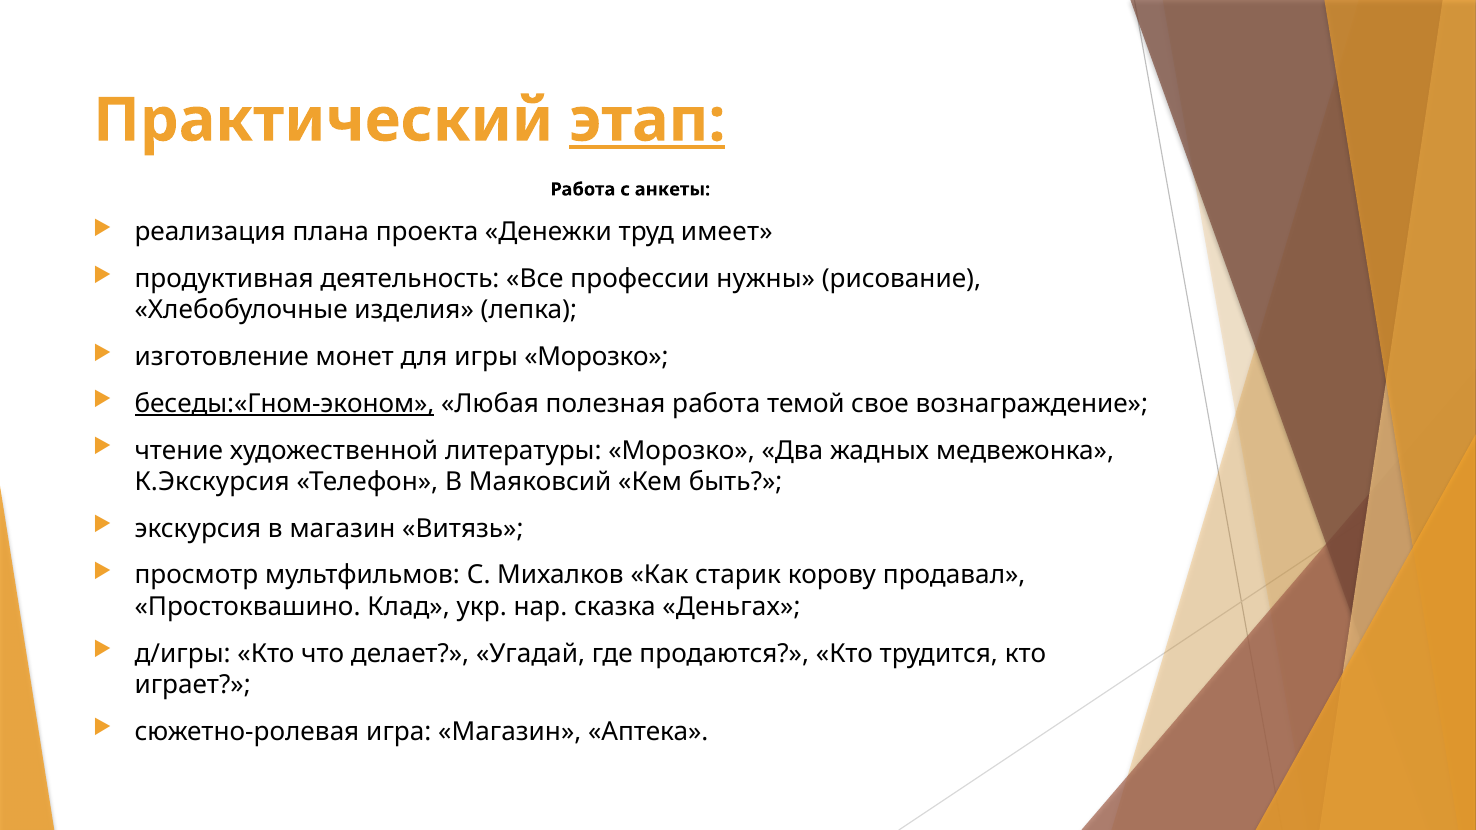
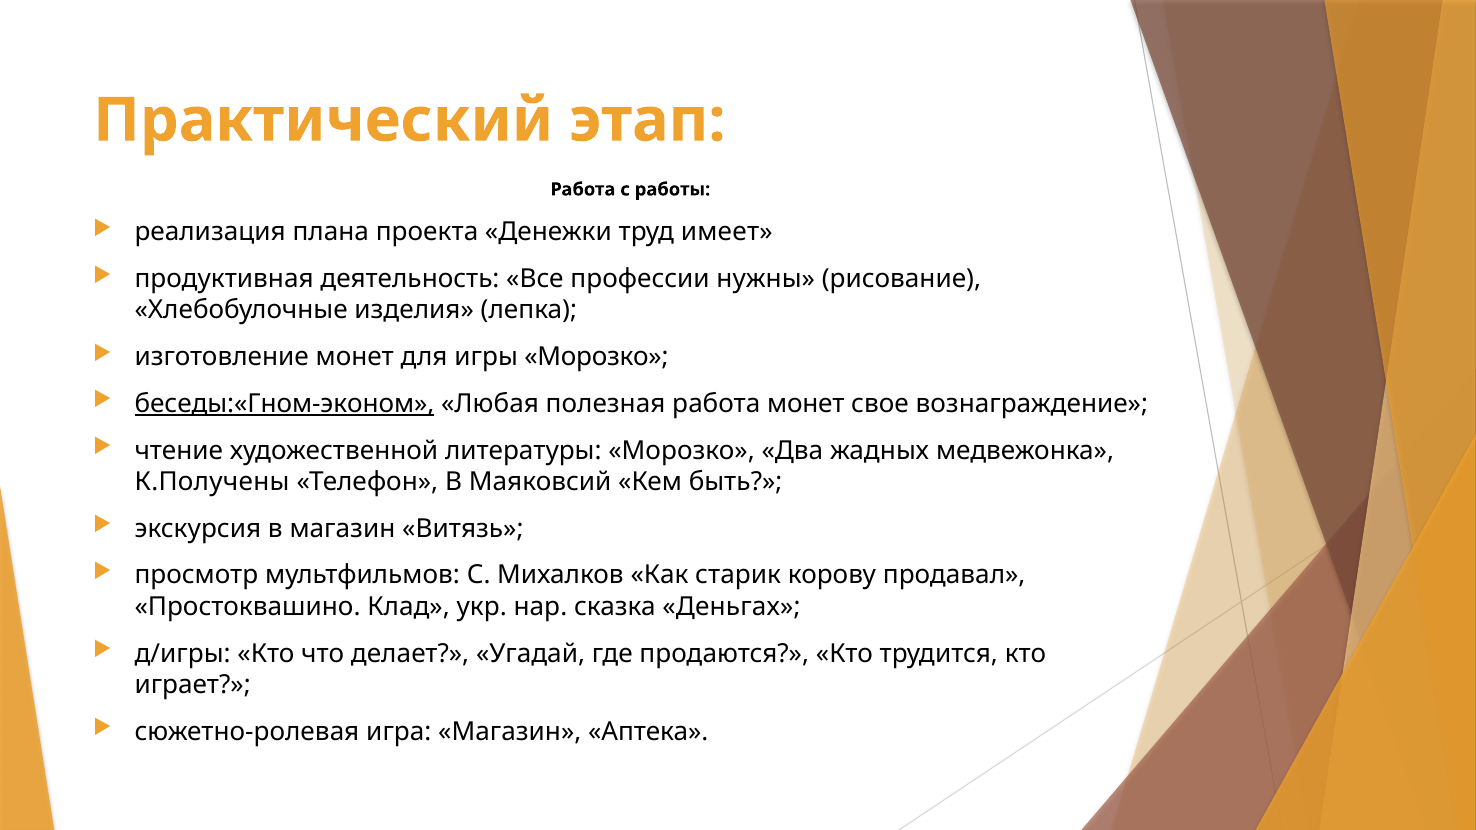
этап underline: present -> none
анкеты: анкеты -> работы
работа темой: темой -> монет
К.Экскурсия: К.Экскурсия -> К.Получены
